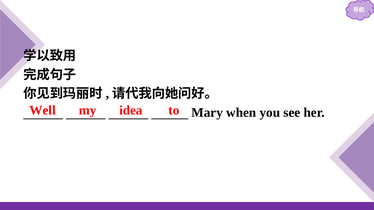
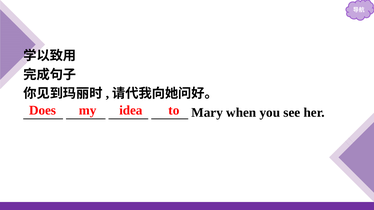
Well: Well -> Does
